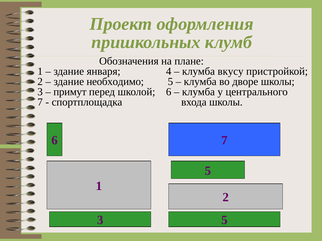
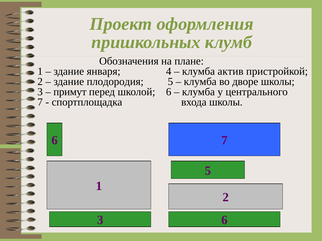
вкусу: вкусу -> актив
необходимо: необходимо -> плодородия
3 5: 5 -> 6
